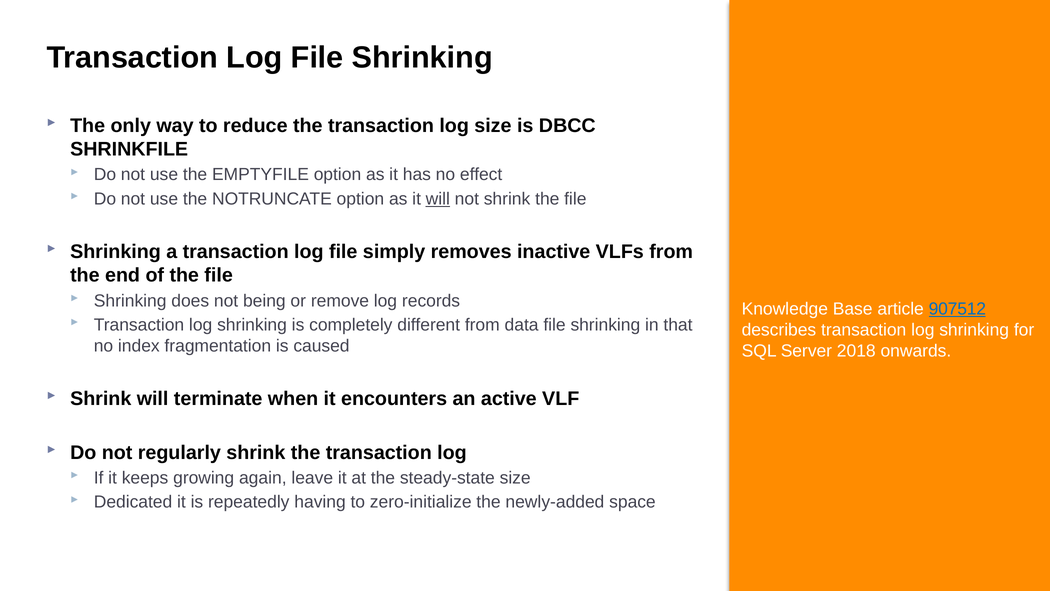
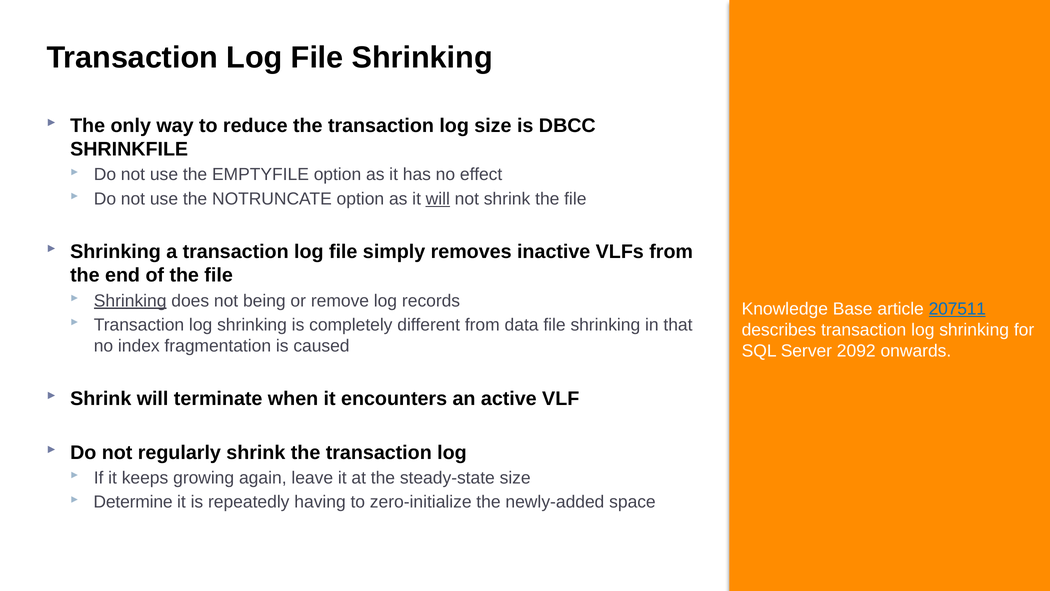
Shrinking at (130, 301) underline: none -> present
907512: 907512 -> 207511
2018: 2018 -> 2092
Dedicated: Dedicated -> Determine
